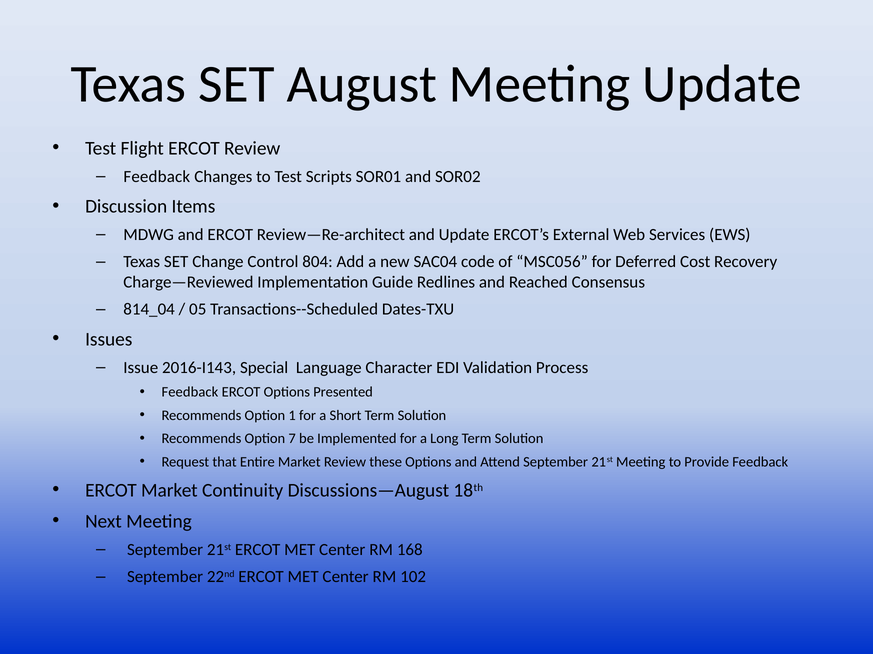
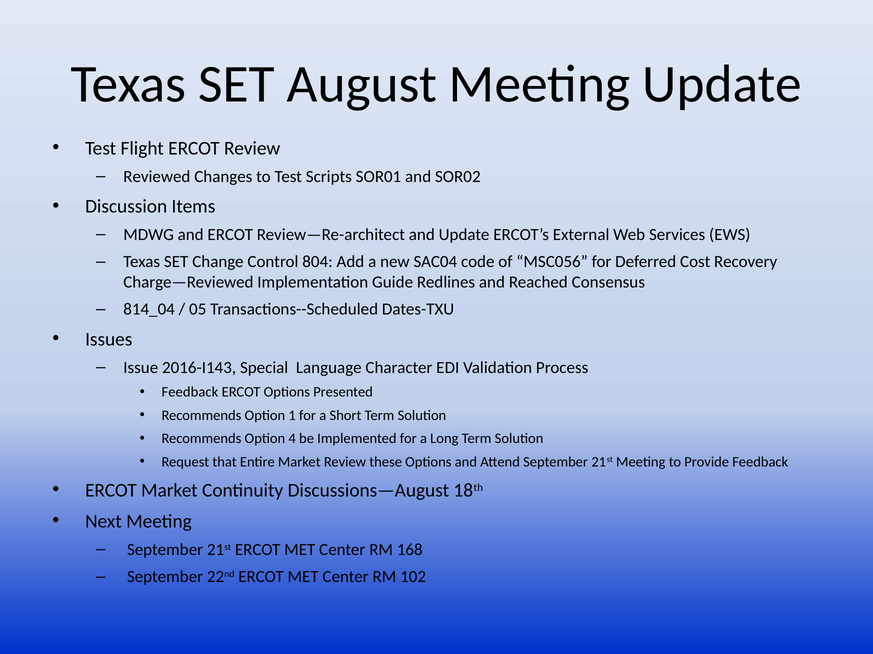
Feedback at (157, 177): Feedback -> Reviewed
7: 7 -> 4
